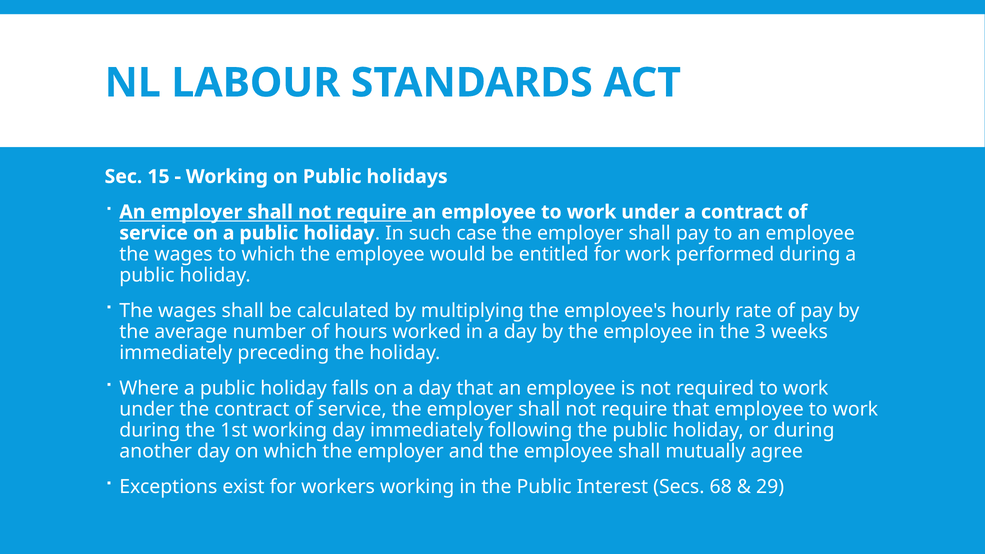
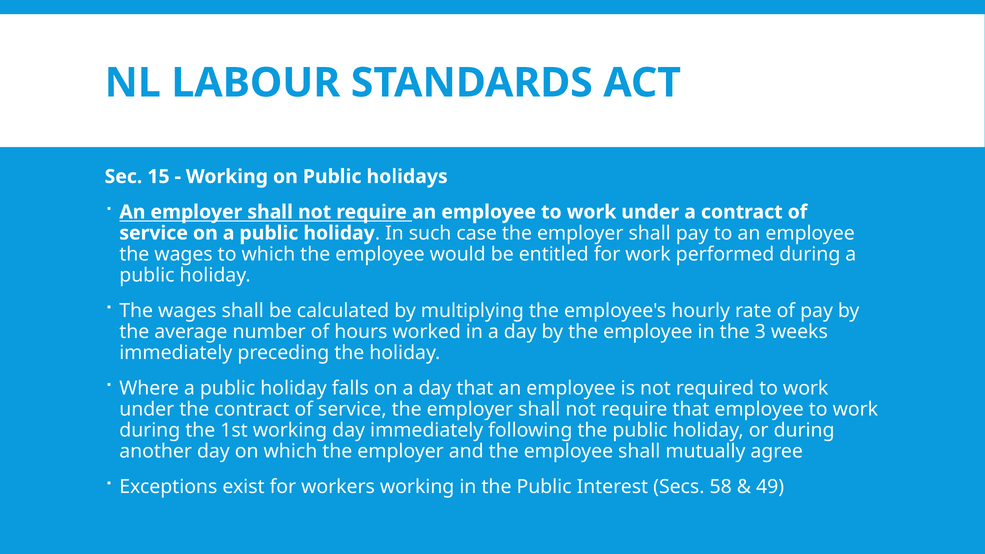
68: 68 -> 58
29: 29 -> 49
